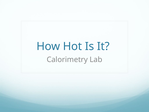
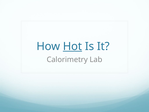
Hot underline: none -> present
